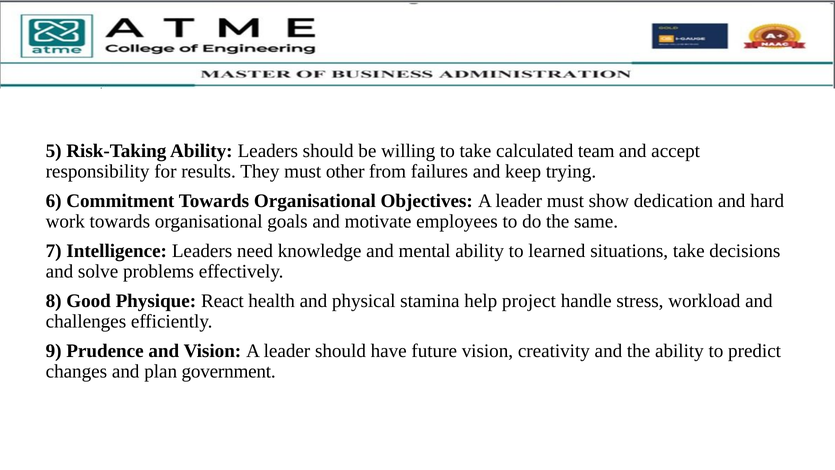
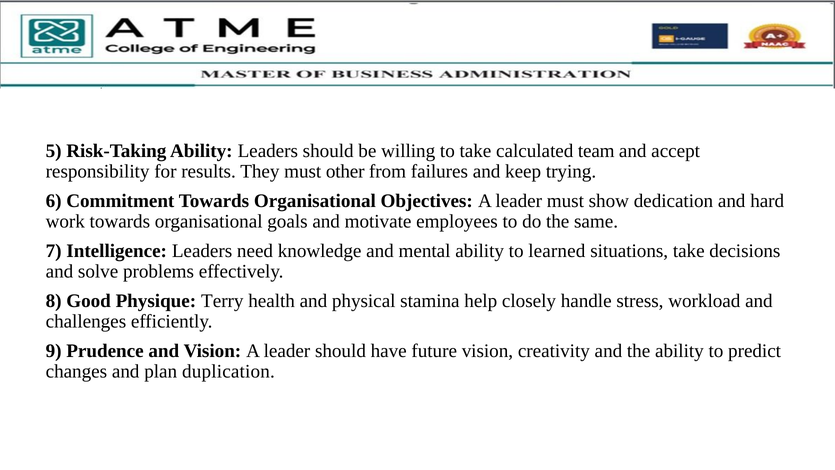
React: React -> Terry
project: project -> closely
government: government -> duplication
